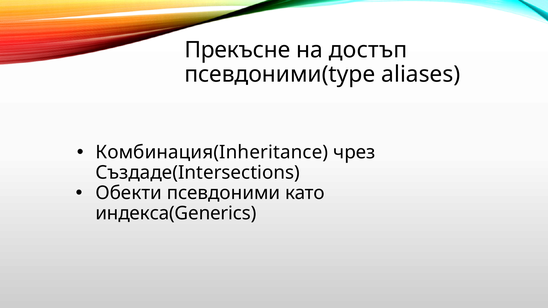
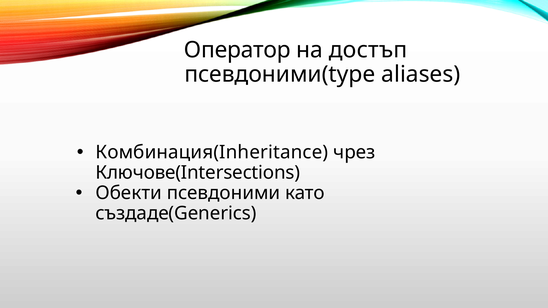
Прекъсне: Прекъсне -> Оператор
Създаде(Intersections: Създаде(Intersections -> Ключове(Intersections
индекса(Generics: индекса(Generics -> създаде(Generics
